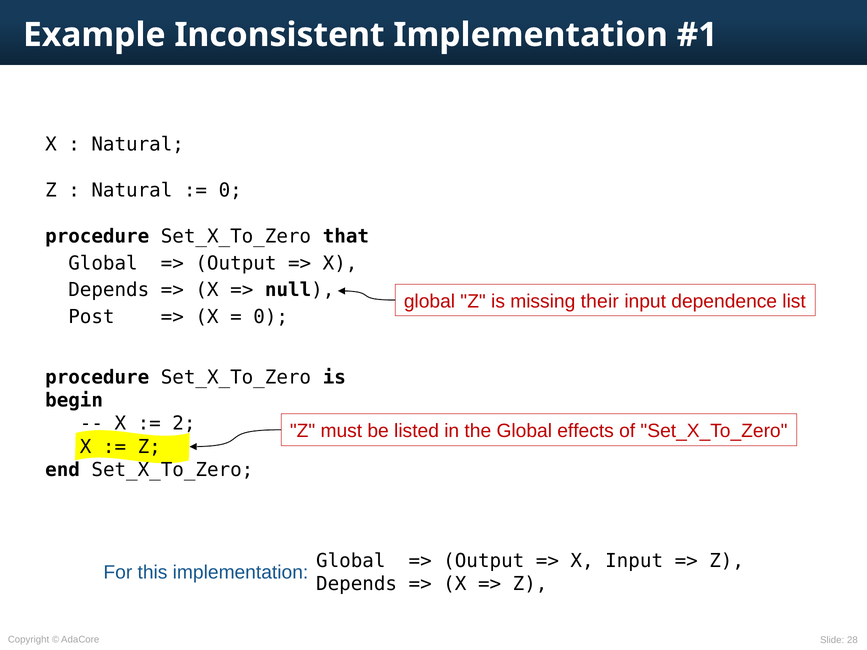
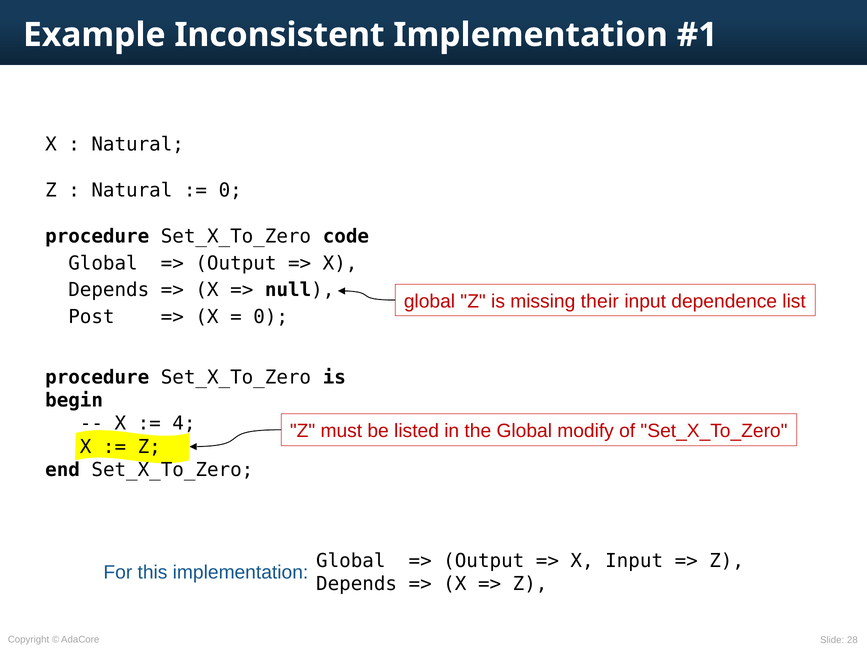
that: that -> code
2: 2 -> 4
effects: effects -> modify
